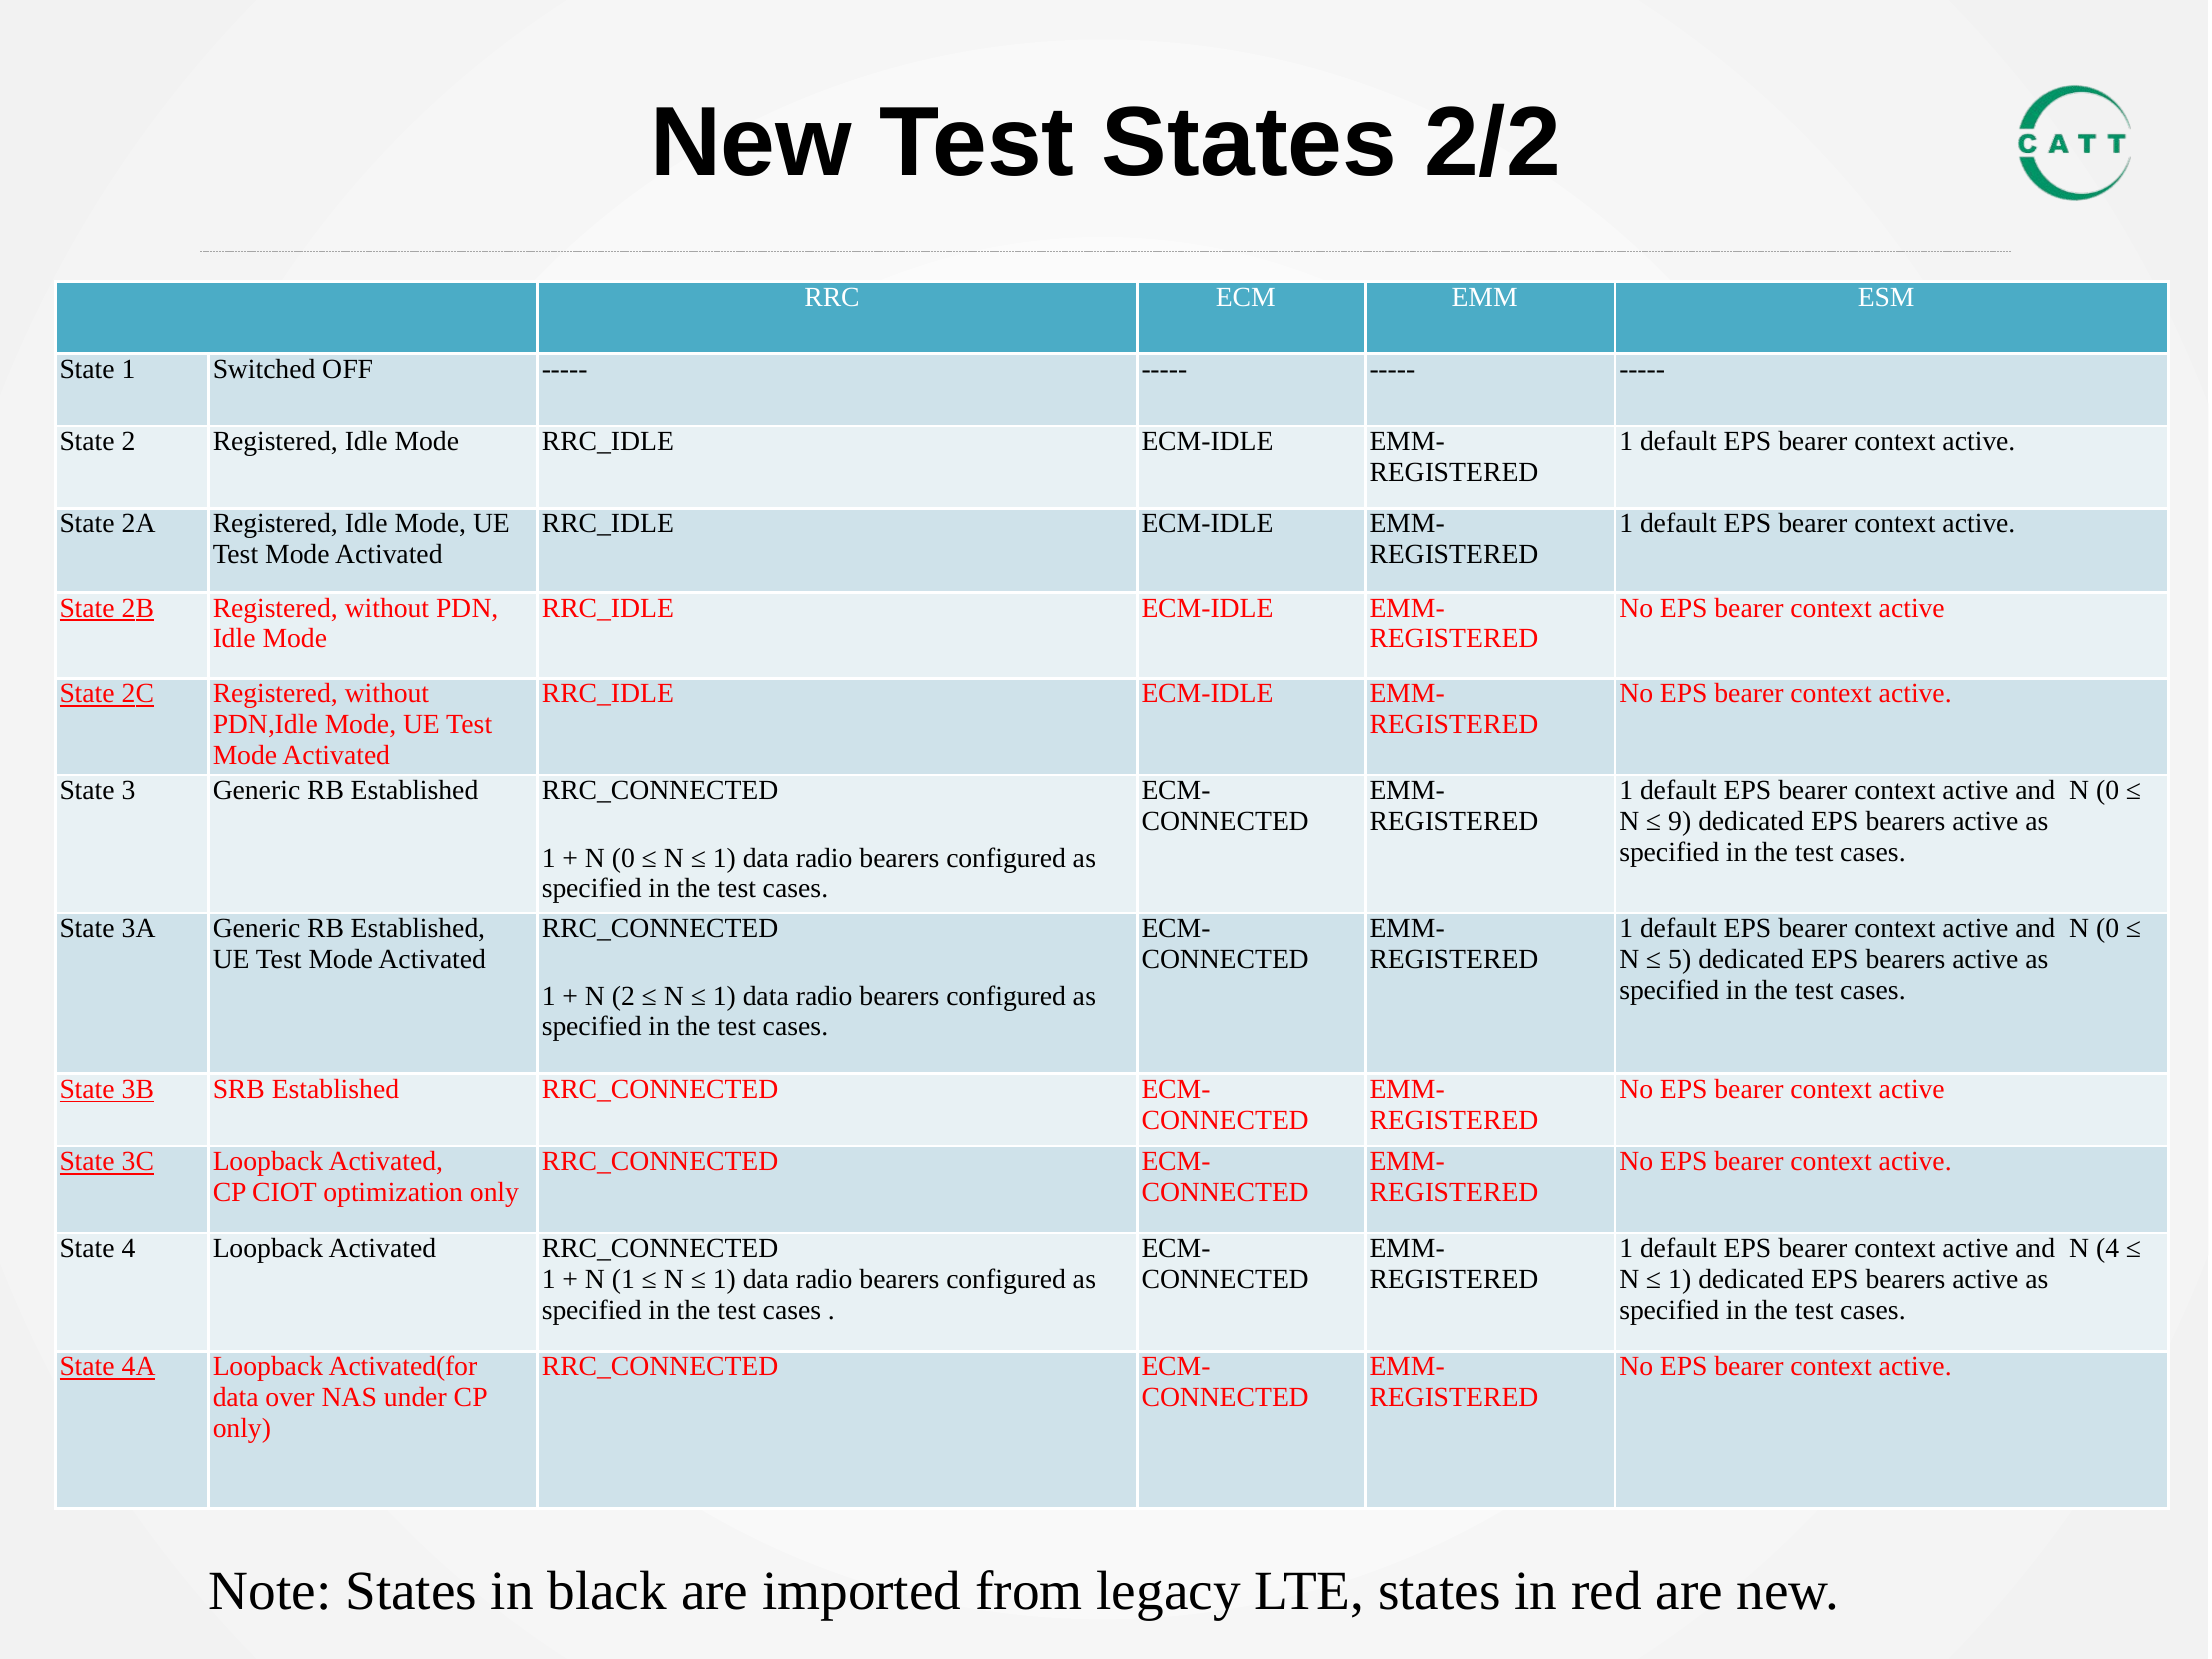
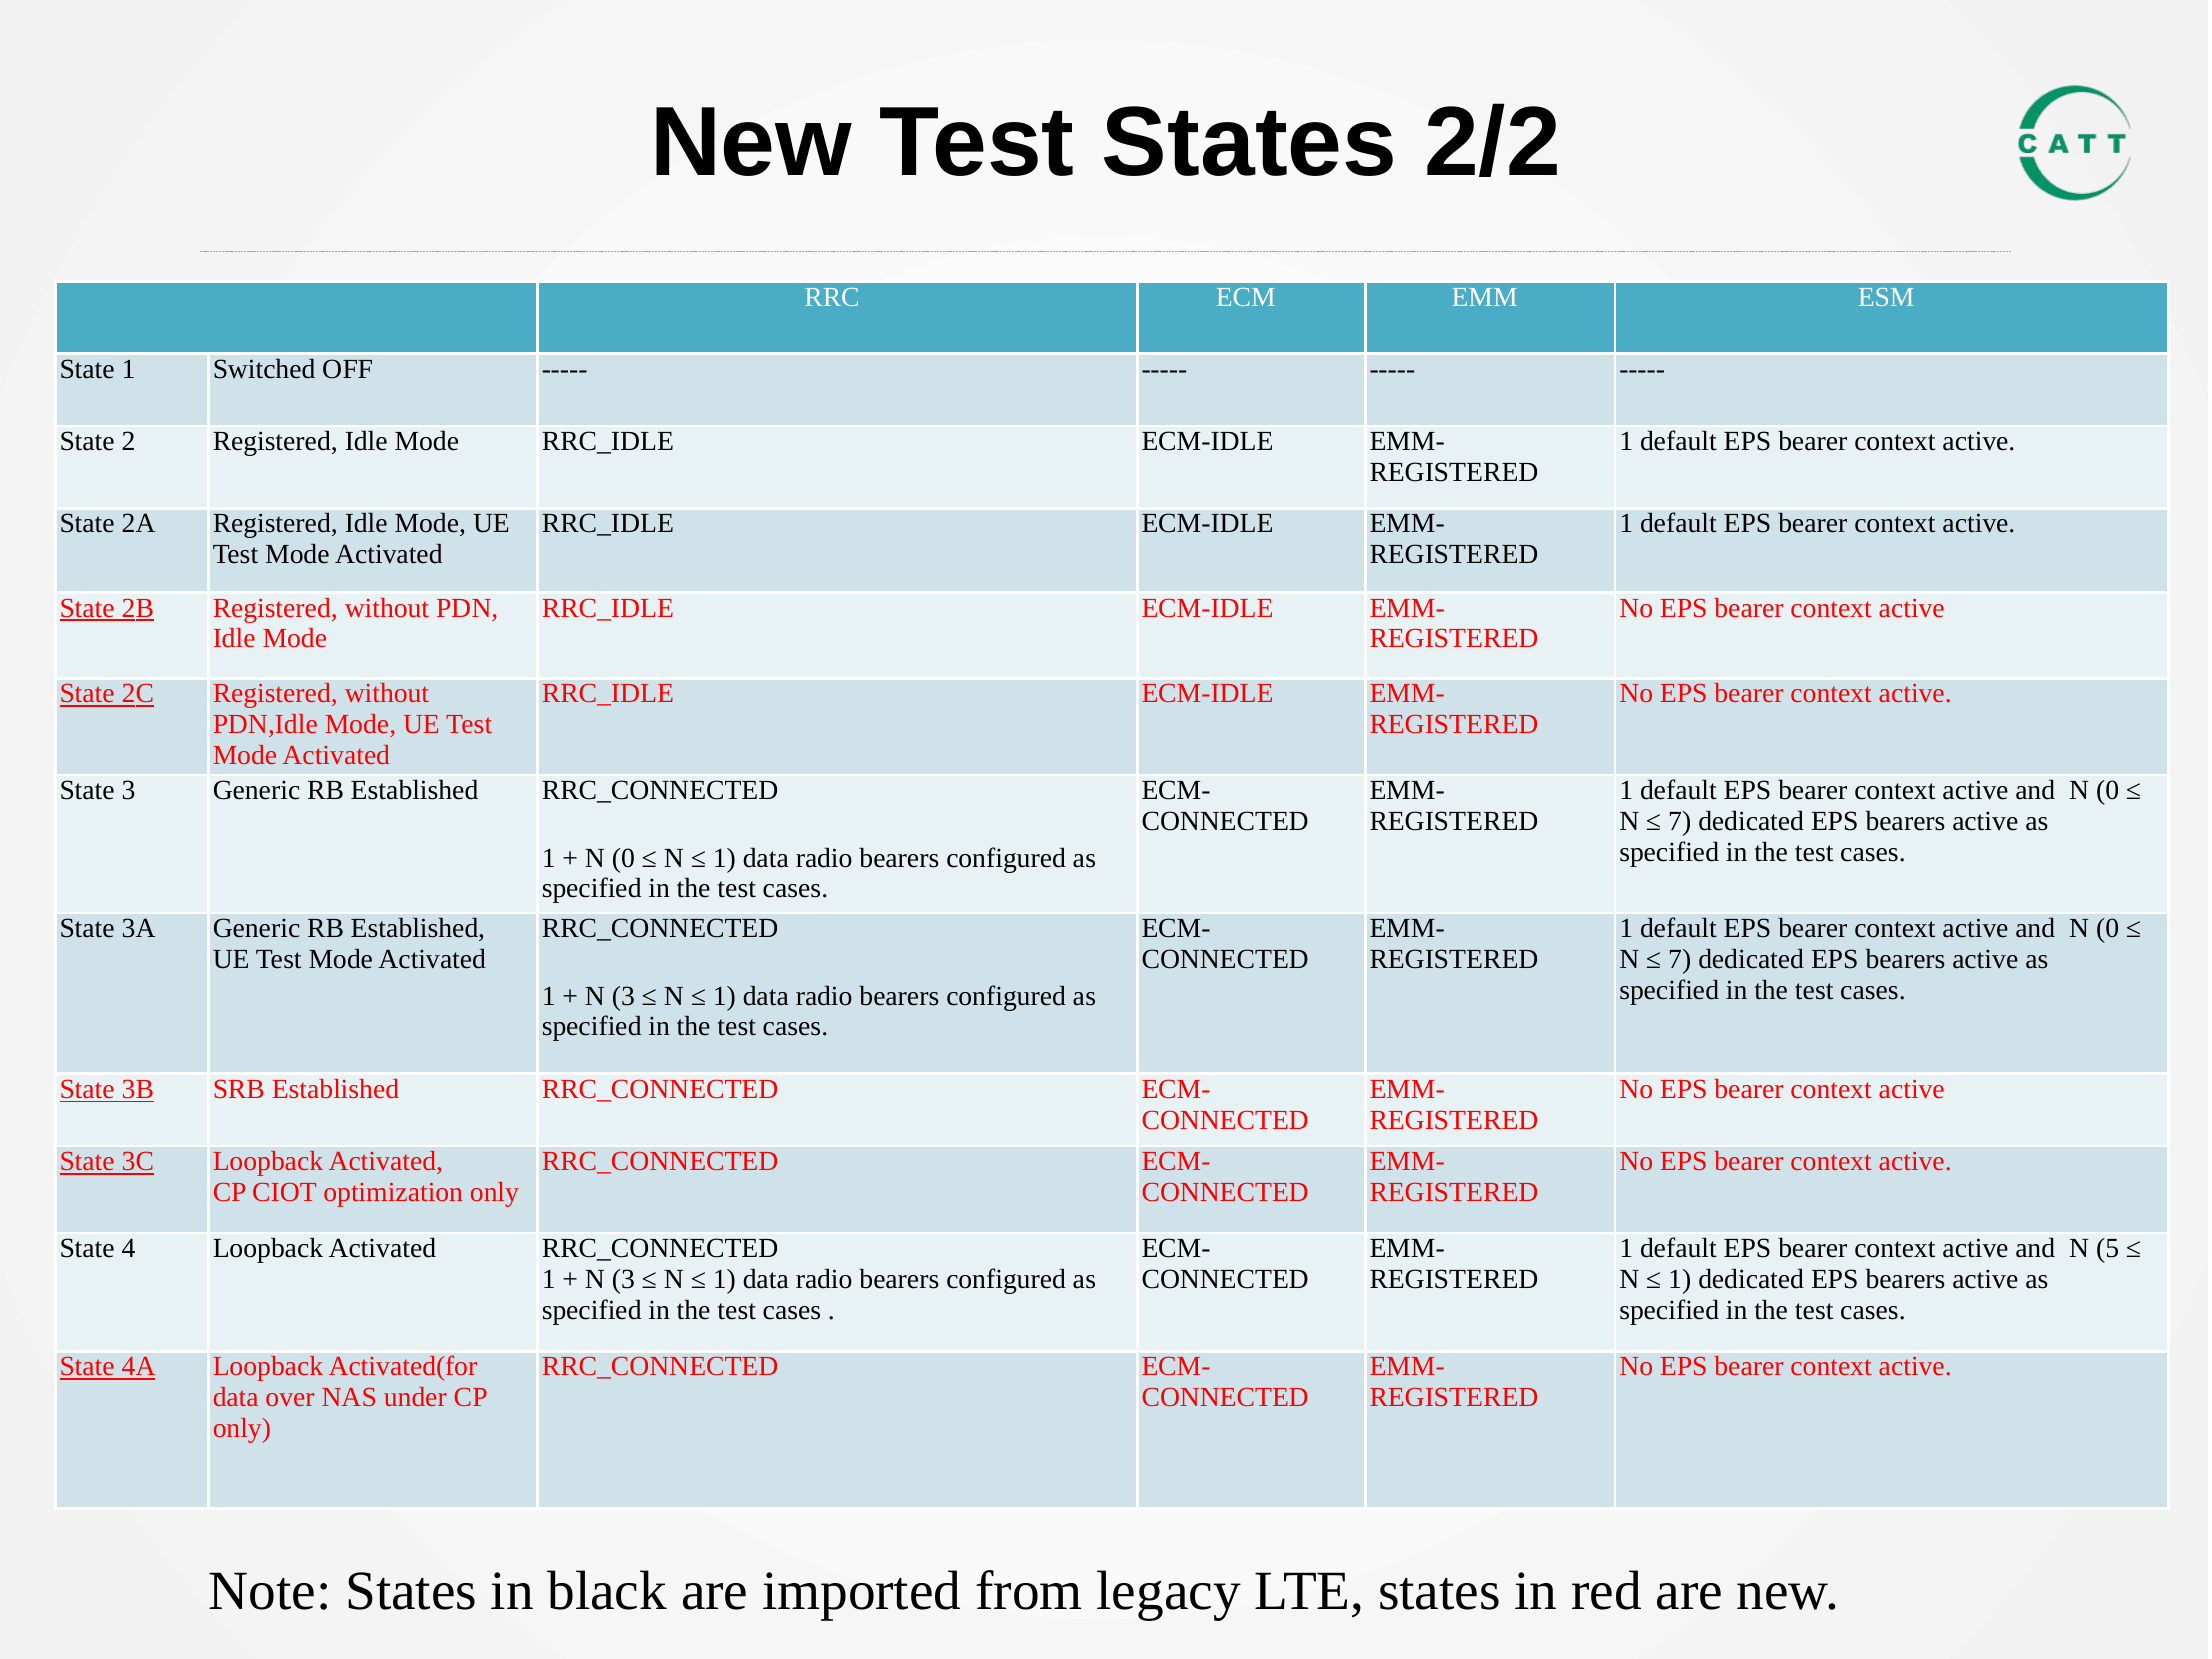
9 at (1680, 821): 9 -> 7
5 at (1680, 959): 5 -> 7
2 at (623, 996): 2 -> 3
N 4: 4 -> 5
1 at (623, 1279): 1 -> 3
